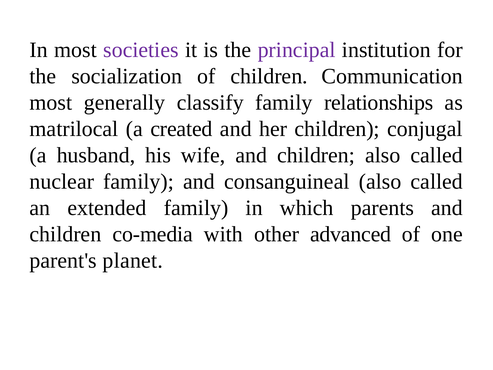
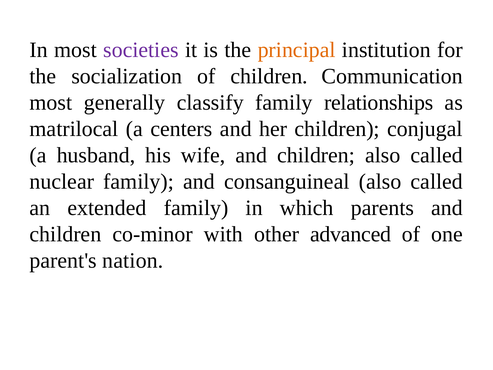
principal colour: purple -> orange
created: created -> centers
co-media: co-media -> co-minor
planet: planet -> nation
